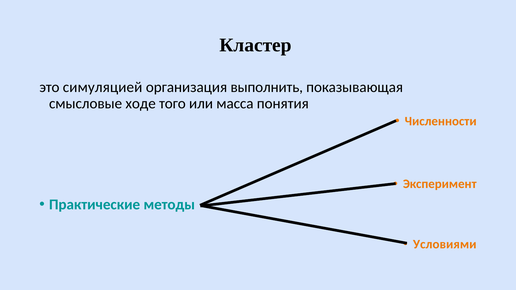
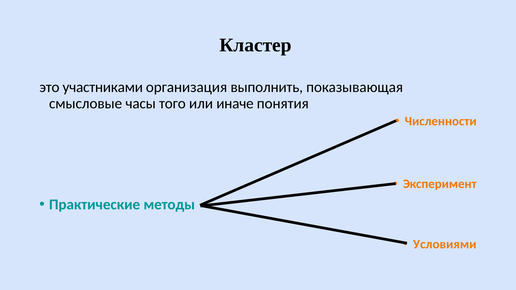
симуляцией: симуляцией -> участниками
ходе: ходе -> часы
масса: масса -> иначе
